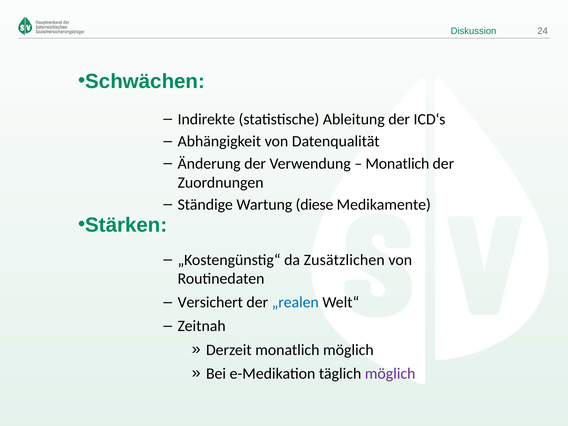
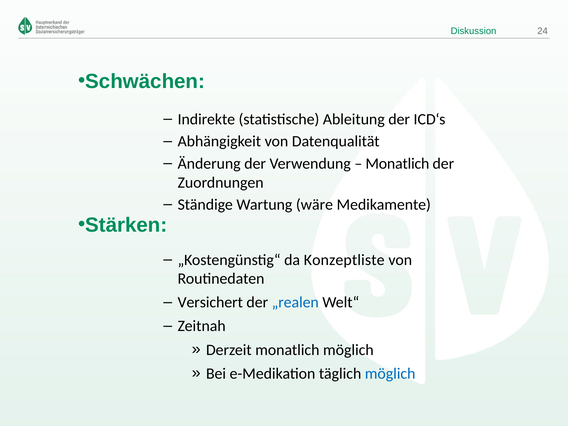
diese: diese -> wäre
Zusätzlichen: Zusätzlichen -> Konzeptliste
möglich at (390, 373) colour: purple -> blue
